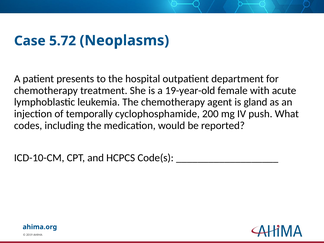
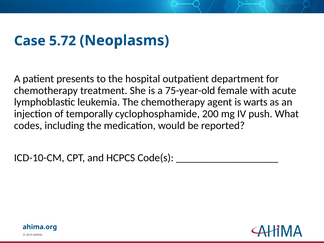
19-year-old: 19-year-old -> 75-year-old
gland: gland -> warts
